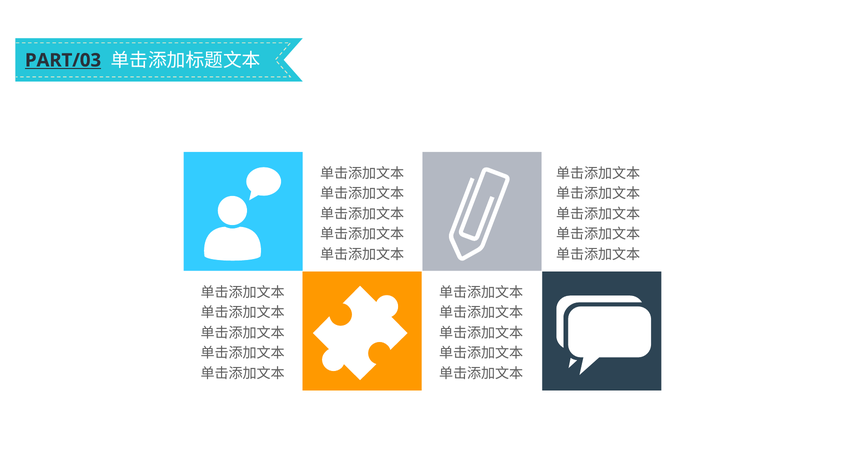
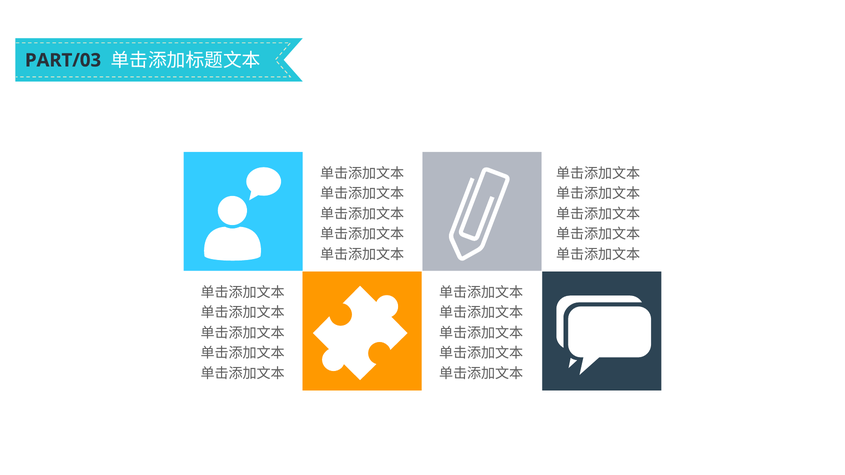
PART/03 underline: present -> none
